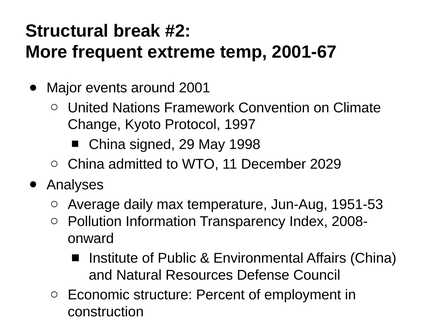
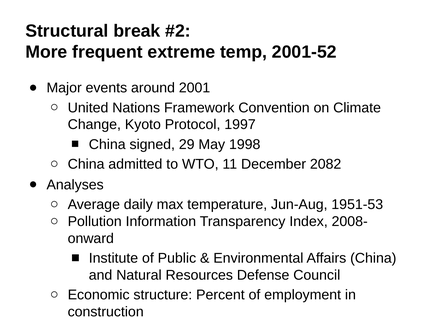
2001-67: 2001-67 -> 2001-52
2029: 2029 -> 2082
